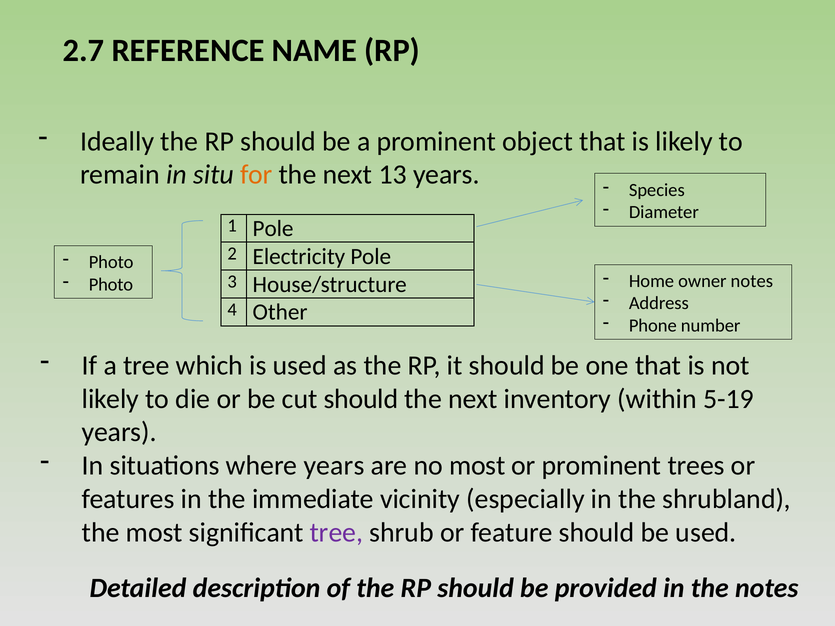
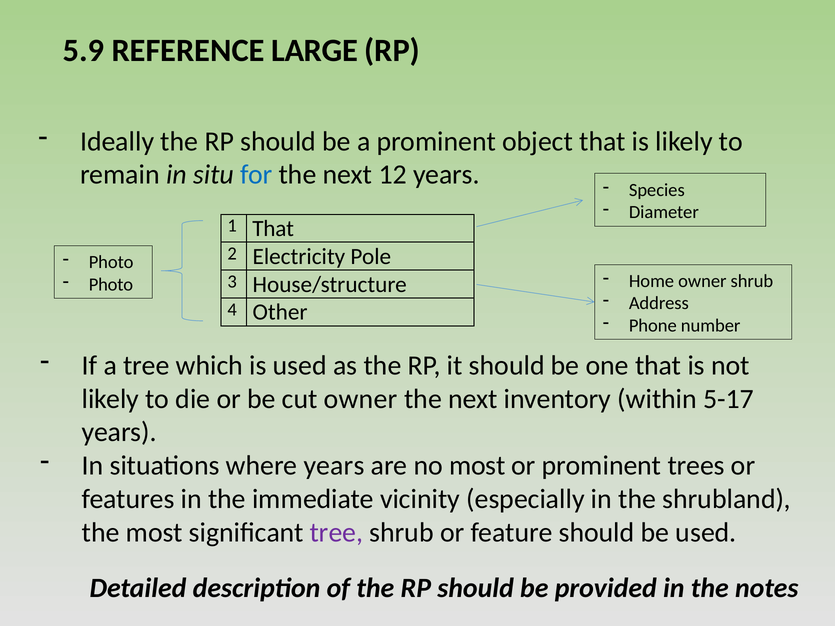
2.7: 2.7 -> 5.9
NAME: NAME -> LARGE
for colour: orange -> blue
13: 13 -> 12
1 Pole: Pole -> That
owner notes: notes -> shrub
cut should: should -> owner
5-19: 5-19 -> 5-17
